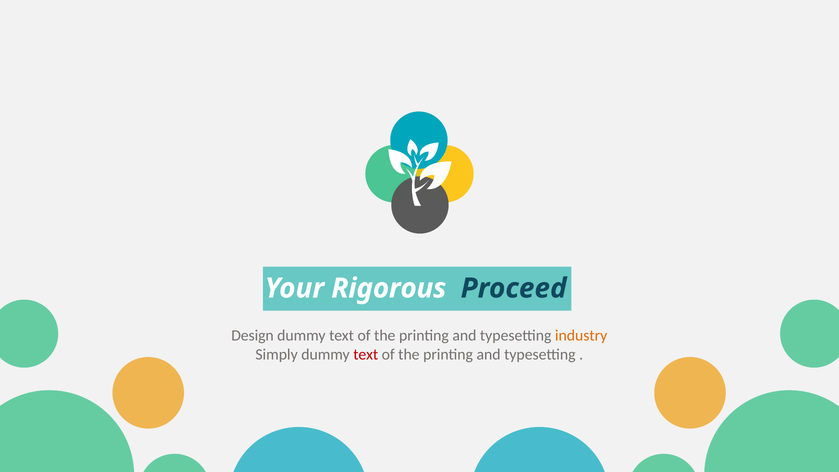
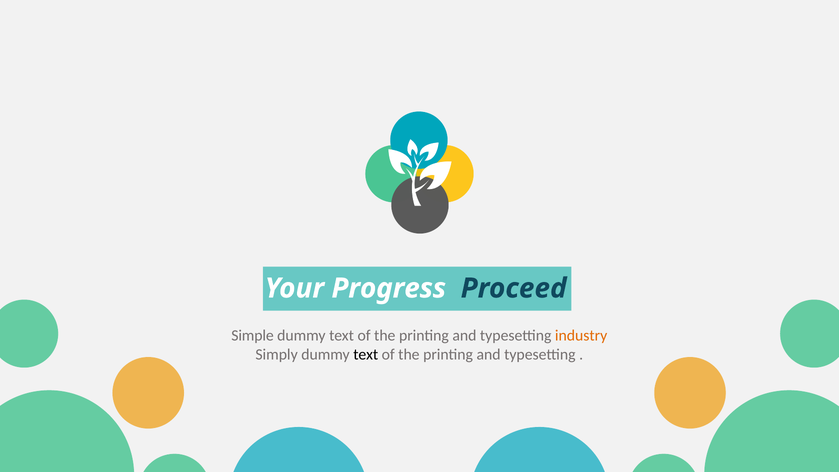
Rigorous: Rigorous -> Progress
Design: Design -> Simple
text at (366, 354) colour: red -> black
